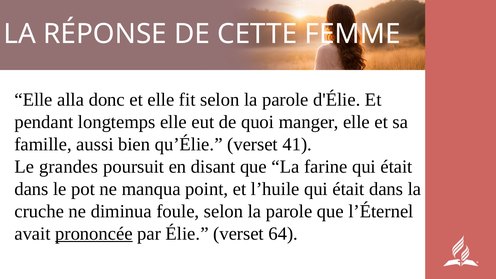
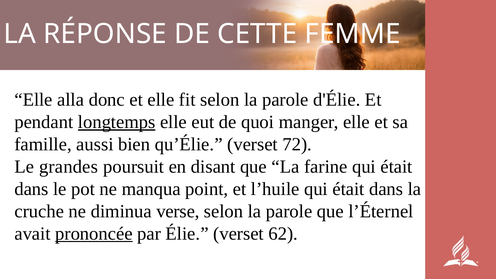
longtemps underline: none -> present
41: 41 -> 72
foule: foule -> verse
64: 64 -> 62
